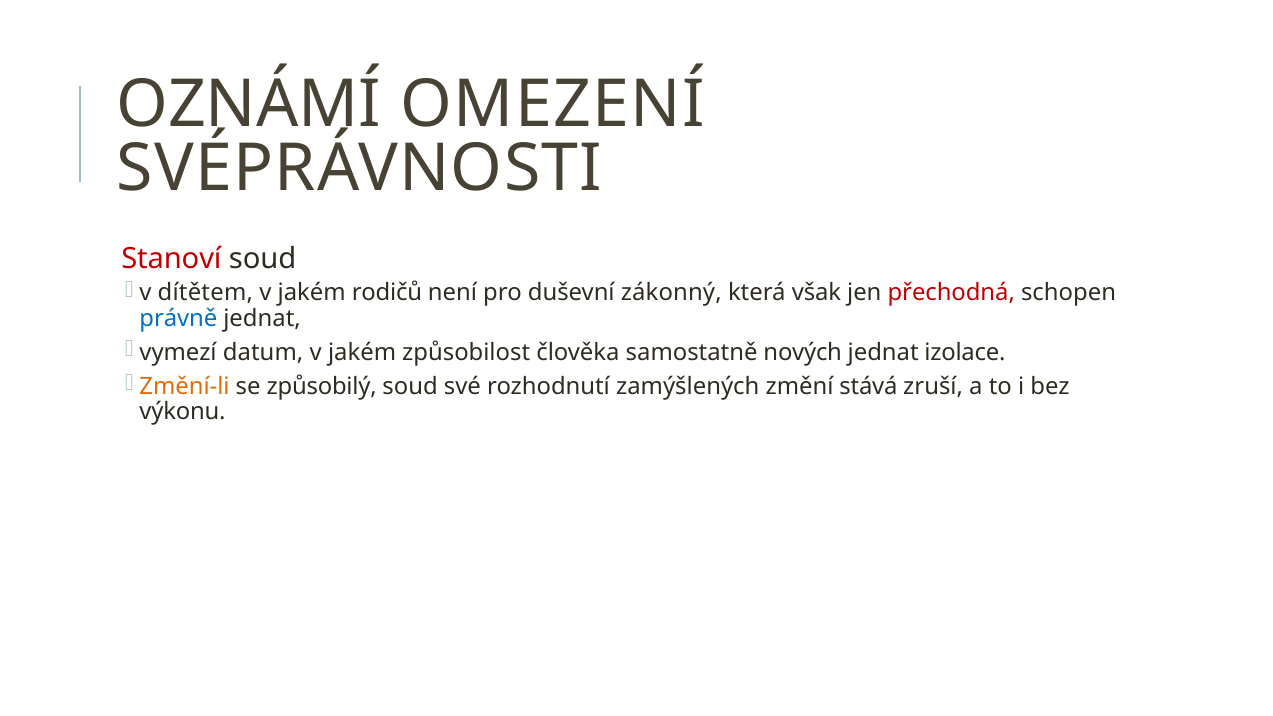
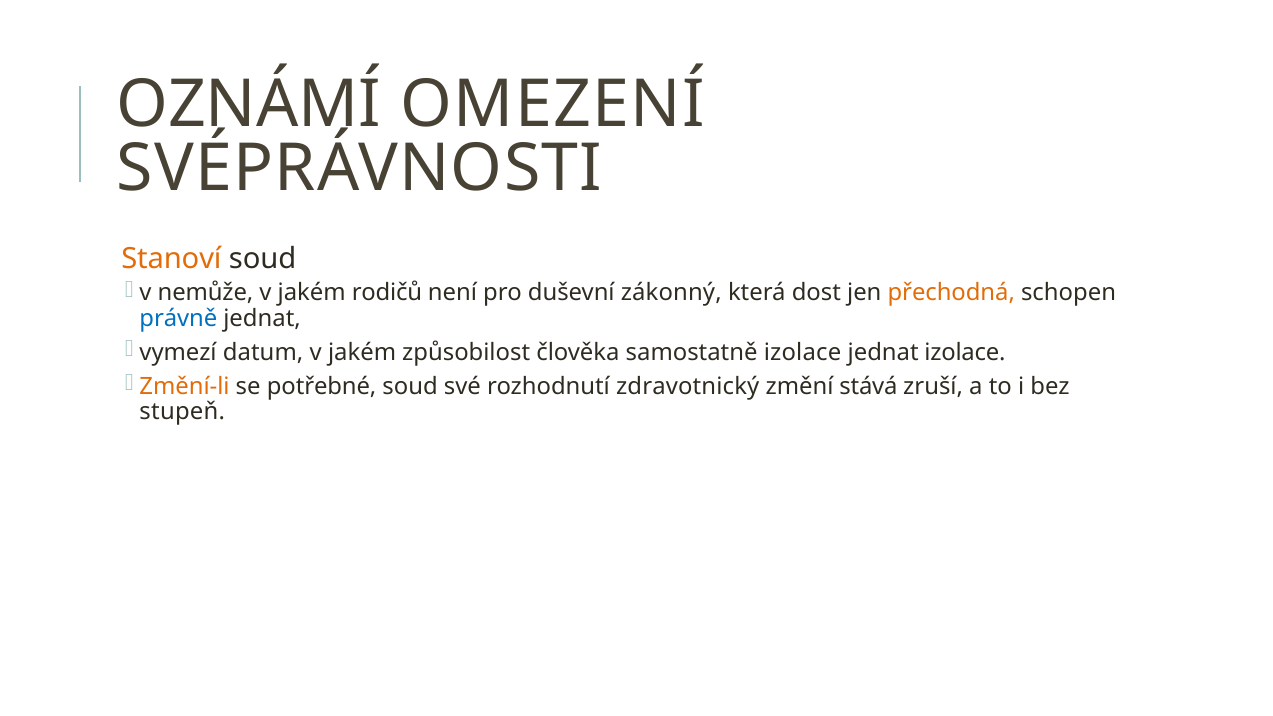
Stanoví colour: red -> orange
dítětem: dítětem -> nemůže
však: však -> dost
přechodná colour: red -> orange
samostatně nových: nových -> izolace
způsobilý: způsobilý -> potřebné
zamýšlených: zamýšlených -> zdravotnický
výkonu: výkonu -> stupeň
